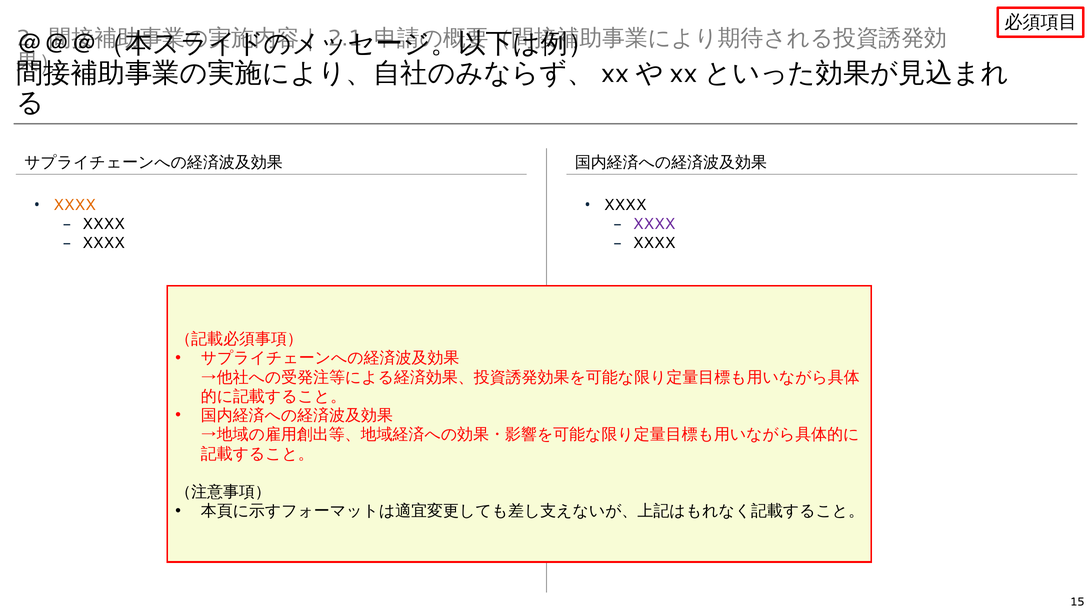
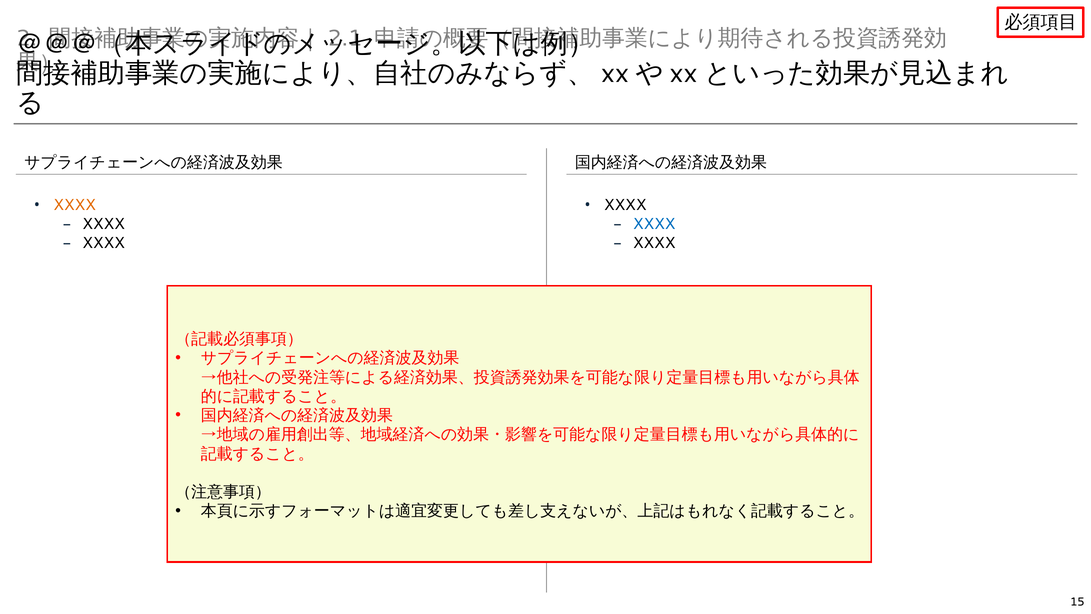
XXXX at (654, 224) colour: purple -> blue
